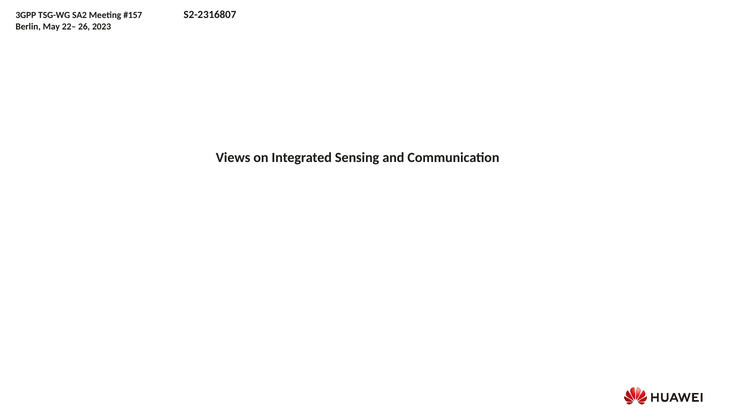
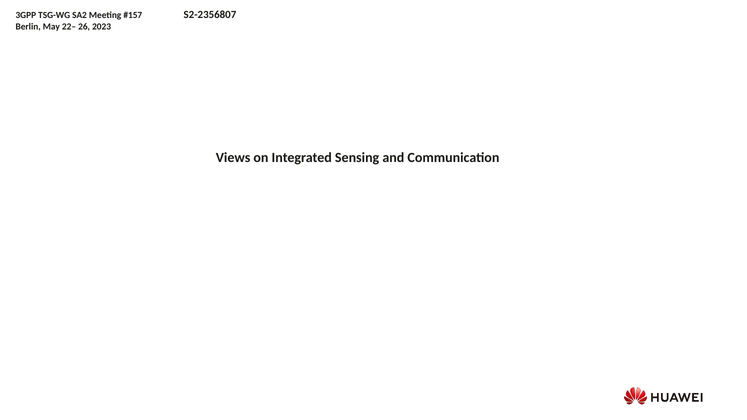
S2-2316807: S2-2316807 -> S2-2356807
